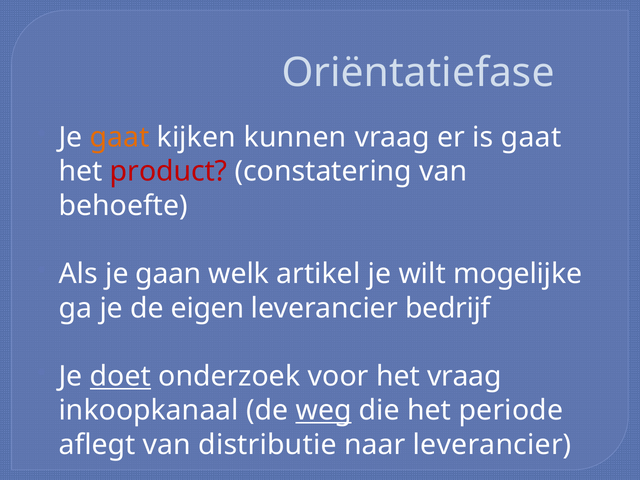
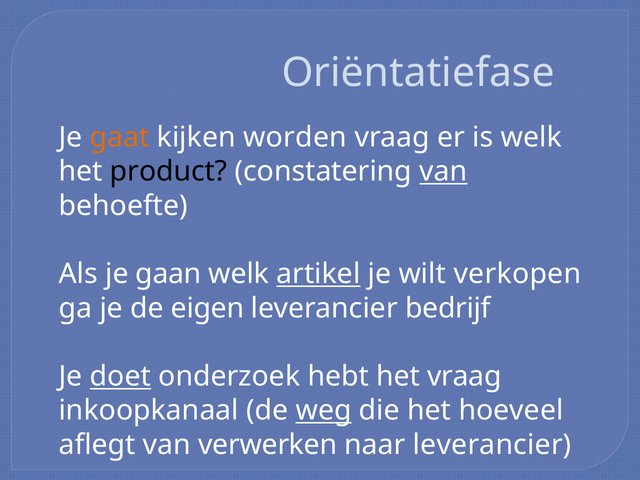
kunnen: kunnen -> worden
is gaat: gaat -> welk
product colour: red -> black
van at (443, 172) underline: none -> present
artikel underline: none -> present
mogelijke: mogelijke -> verkopen
voor: voor -> hebt
periode: periode -> hoeveel
distributie: distributie -> verwerken
